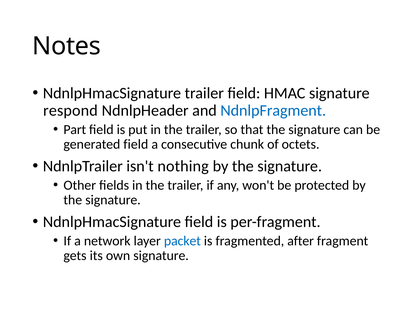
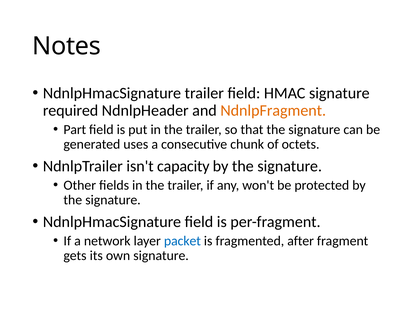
respond: respond -> required
NdnlpFragment colour: blue -> orange
generated field: field -> uses
nothing: nothing -> capacity
